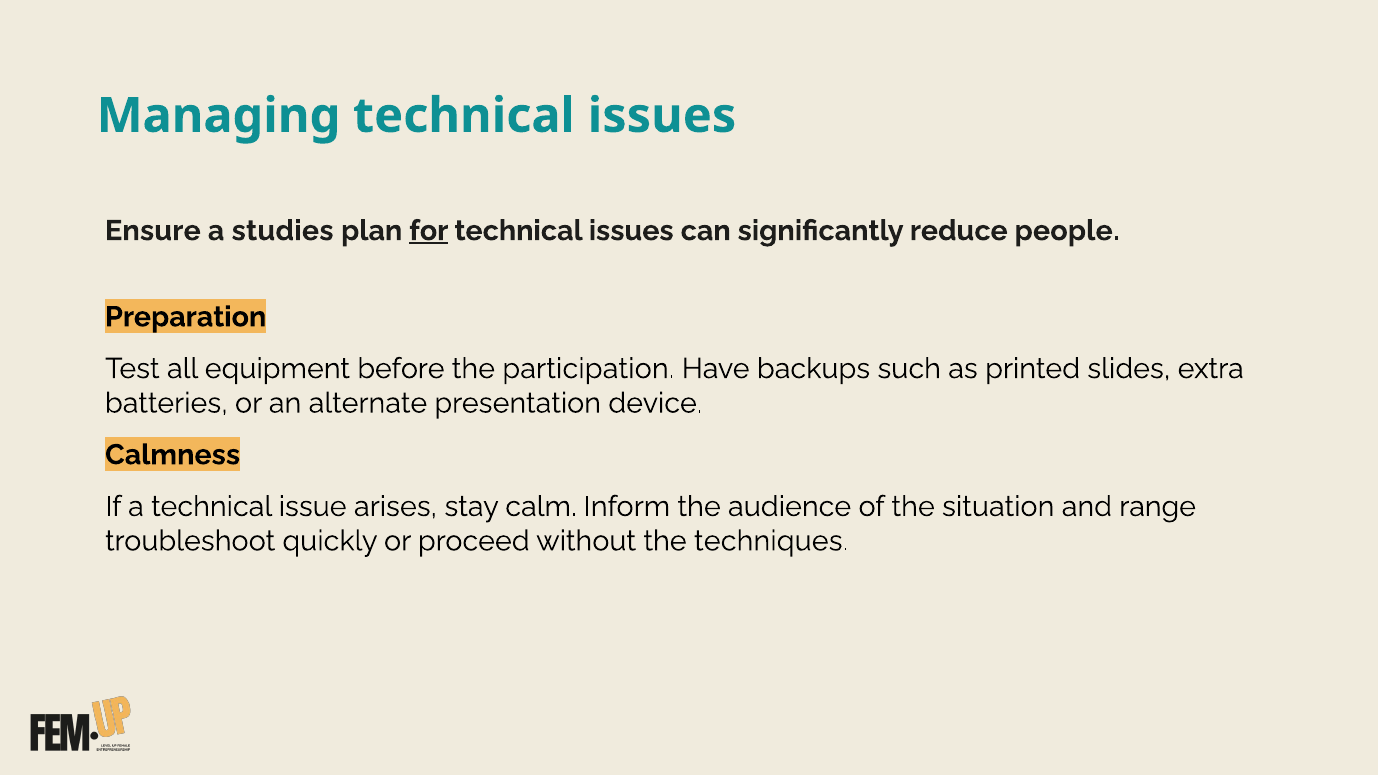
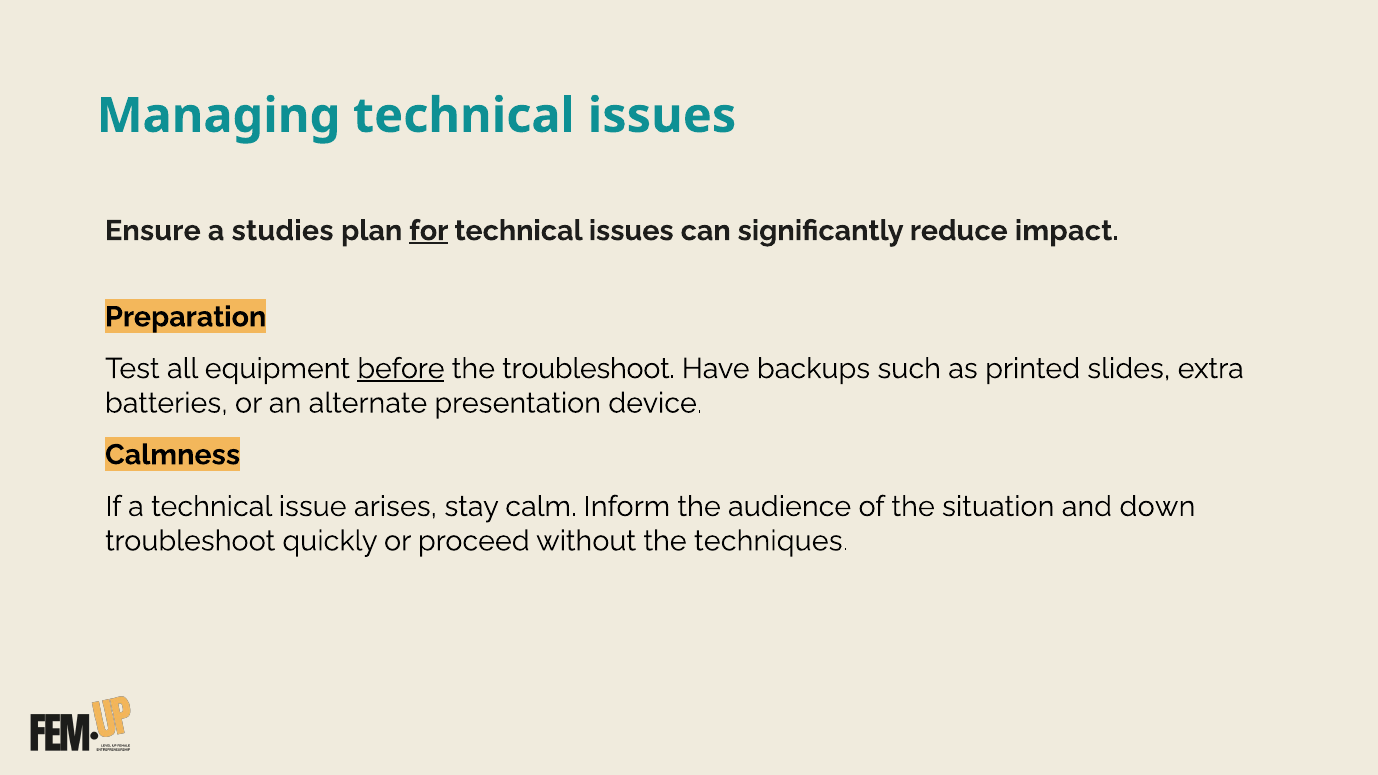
people: people -> impact
before underline: none -> present
the participation: participation -> troubleshoot
range: range -> down
